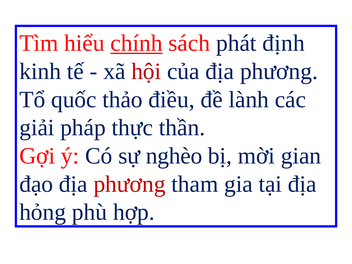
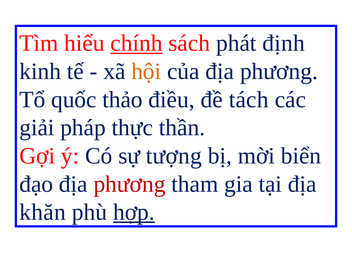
hội colour: red -> orange
lành: lành -> tách
nghèo: nghèo -> tượng
gian: gian -> biển
hỏng: hỏng -> khăn
hợp underline: none -> present
